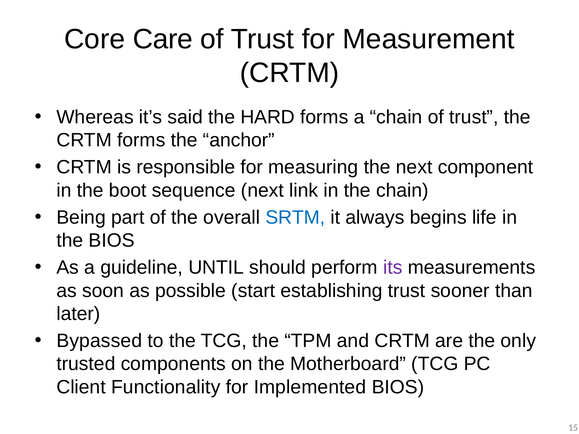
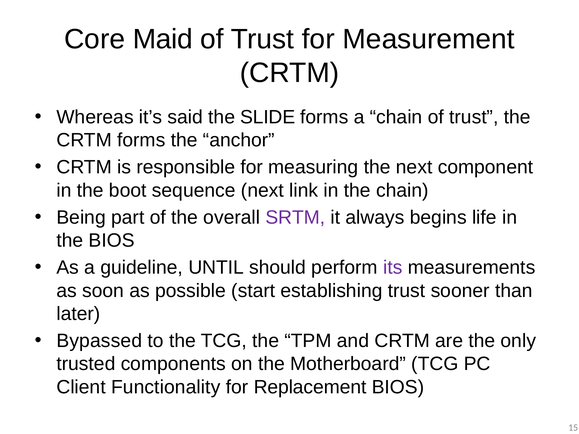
Care: Care -> Maid
HARD: HARD -> SLIDE
SRTM colour: blue -> purple
Implemented: Implemented -> Replacement
